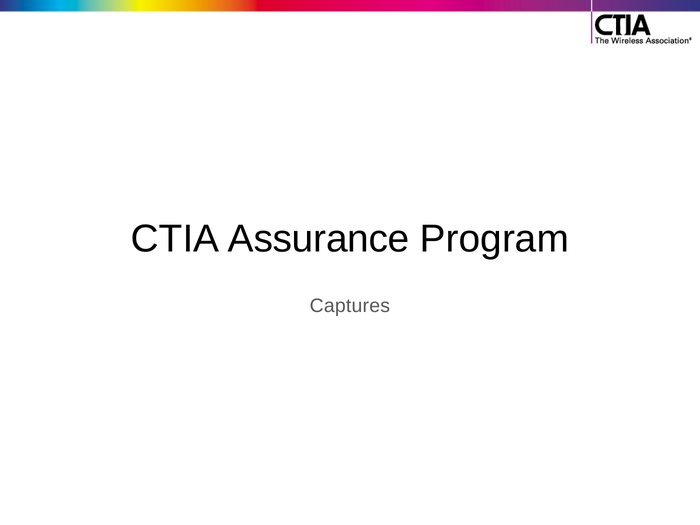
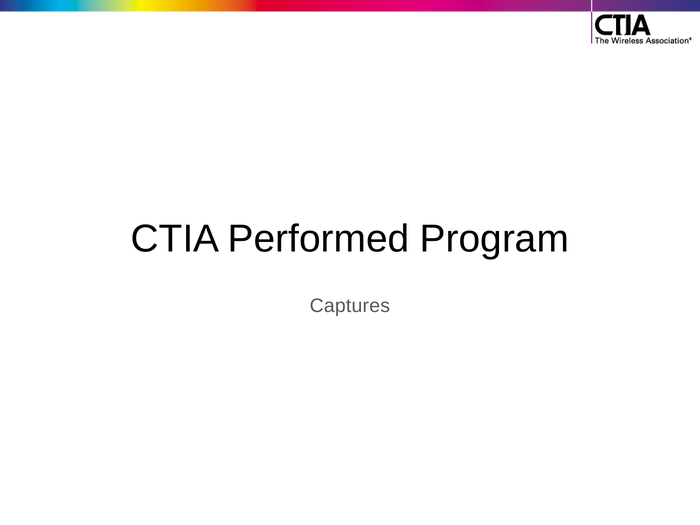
Assurance: Assurance -> Performed
